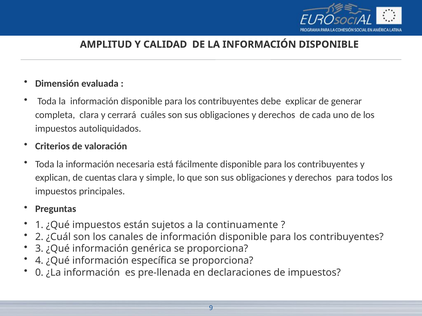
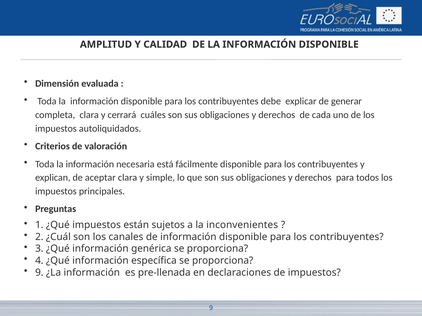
cuentas: cuentas -> aceptar
continuamente: continuamente -> inconvenientes
0 at (39, 273): 0 -> 9
